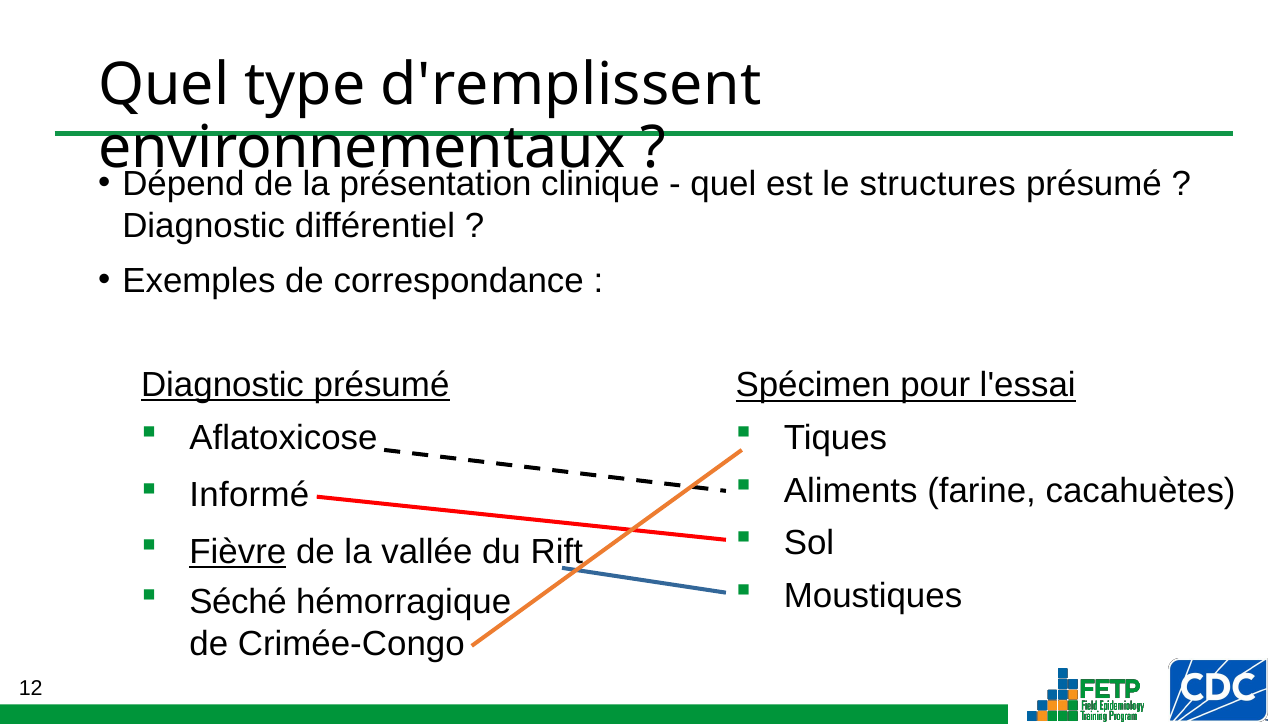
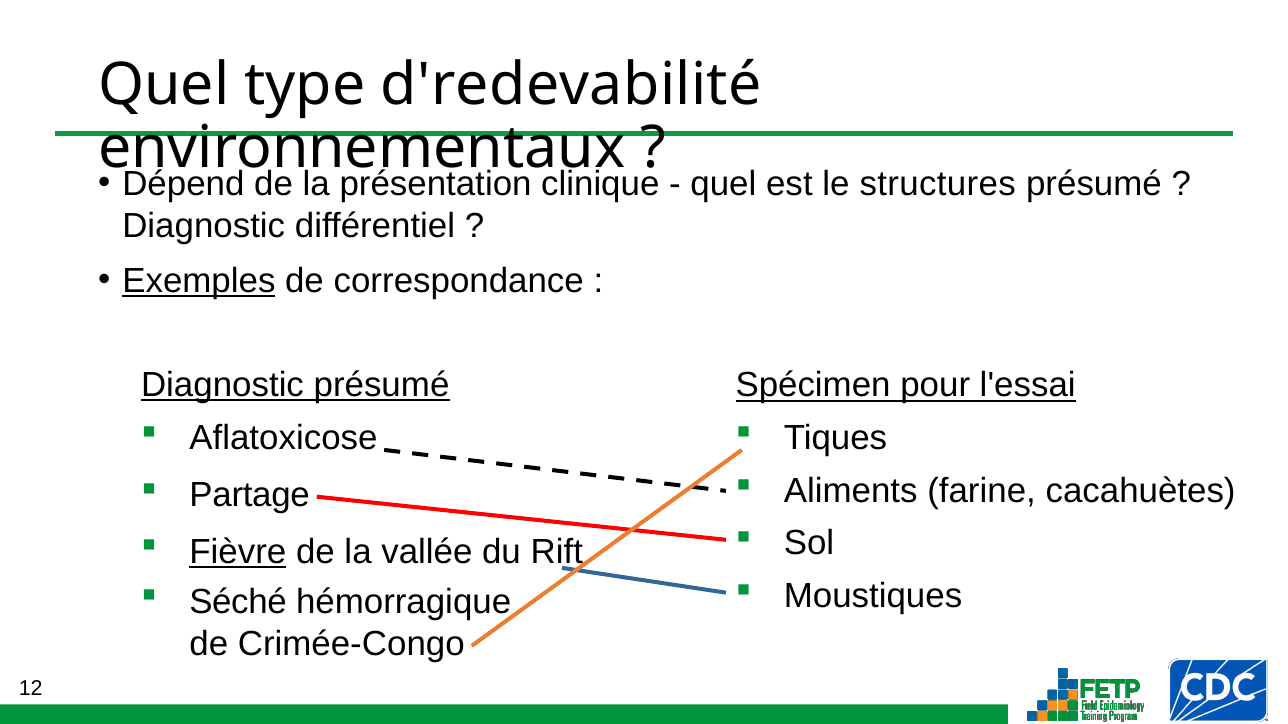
d'remplissent: d'remplissent -> d'redevabilité
Exemples underline: none -> present
Informé: Informé -> Partage
